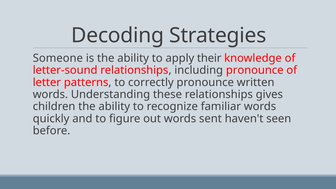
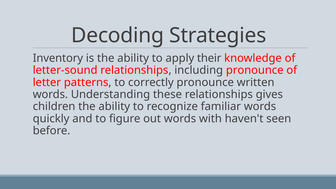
Someone: Someone -> Inventory
sent: sent -> with
